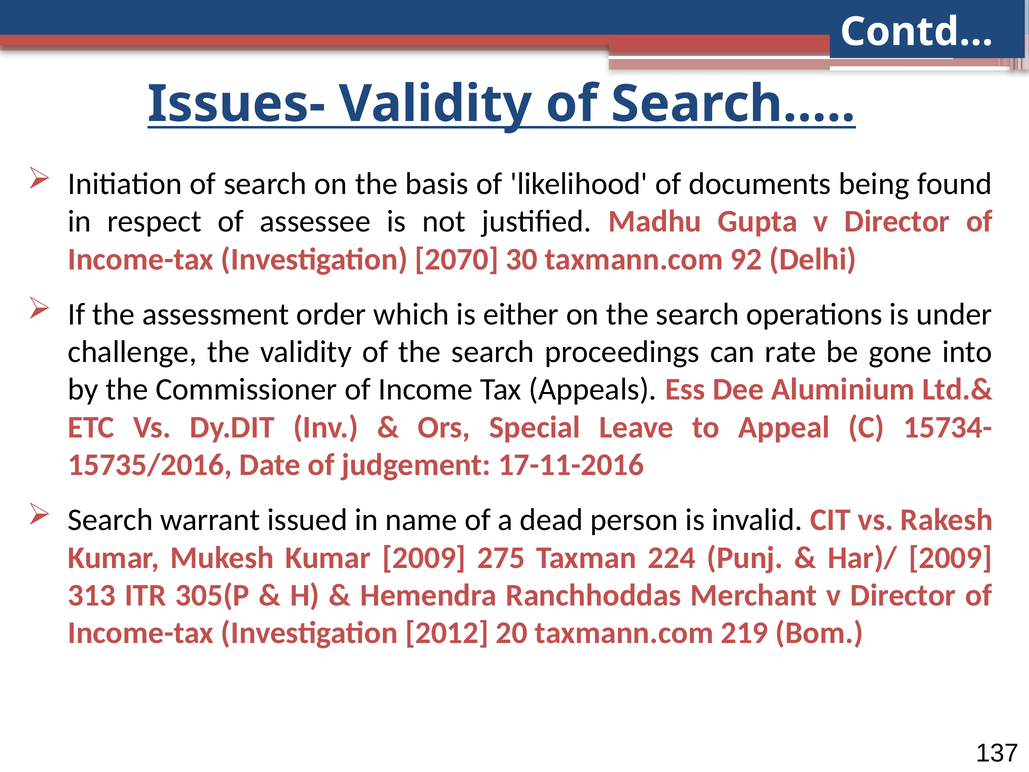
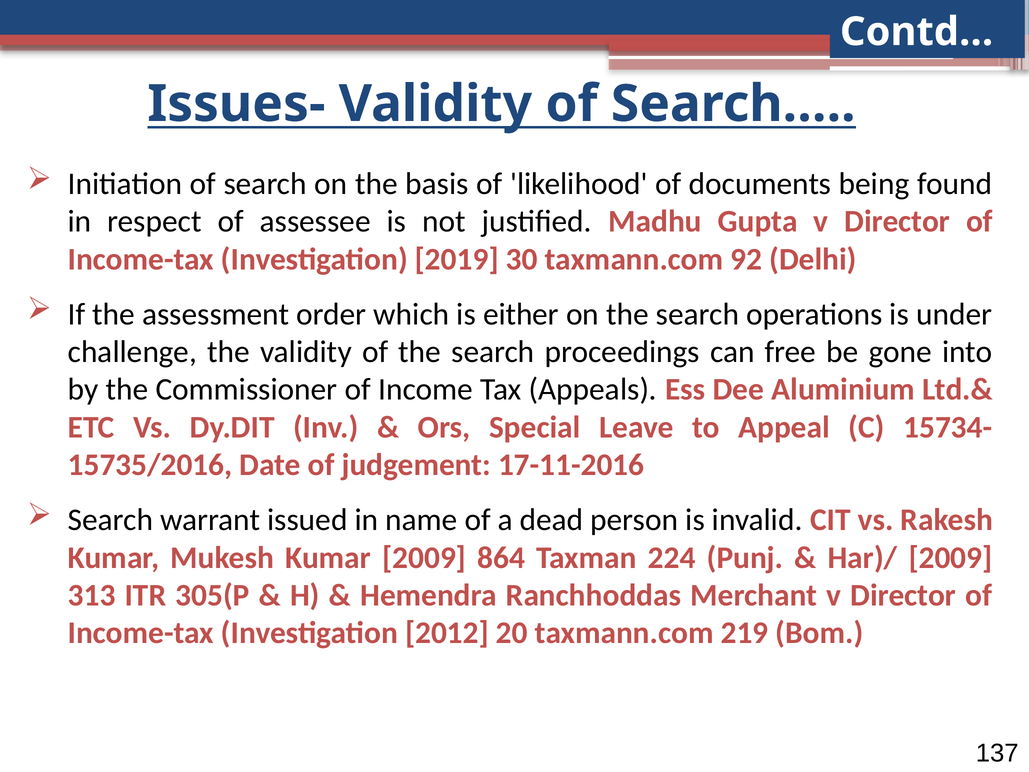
2070: 2070 -> 2019
rate: rate -> free
275: 275 -> 864
